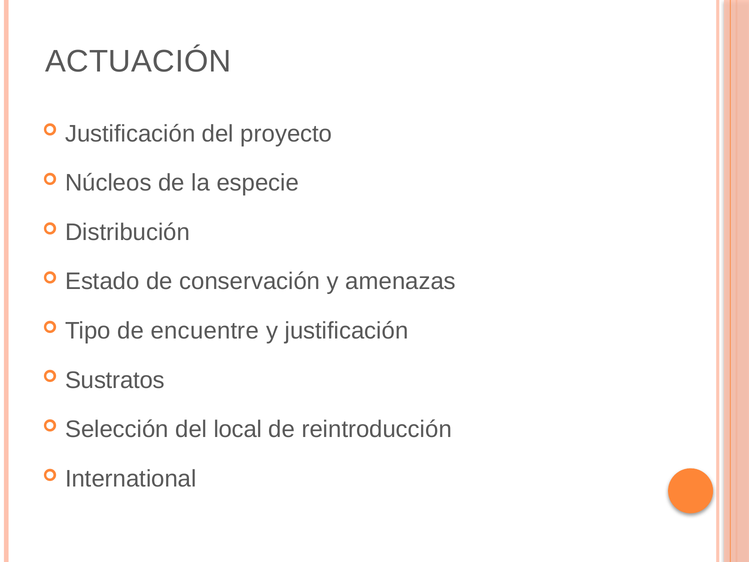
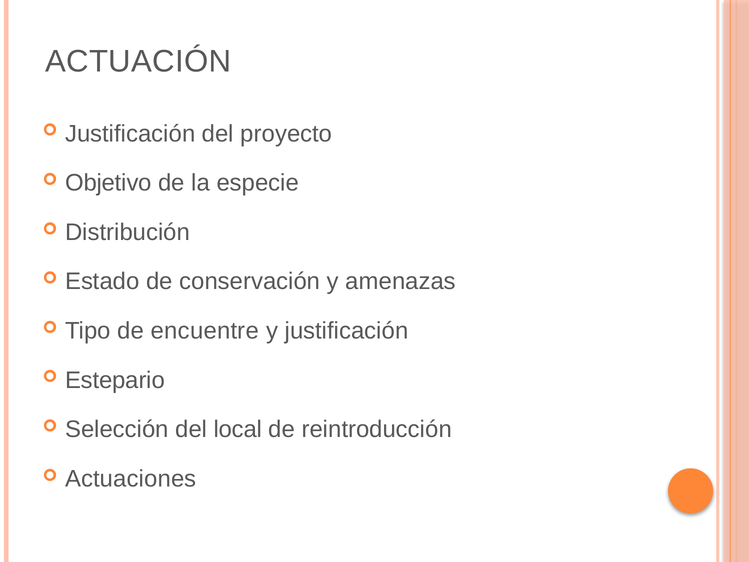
Núcleos: Núcleos -> Objetivo
Sustratos: Sustratos -> Estepario
International: International -> Actuaciones
